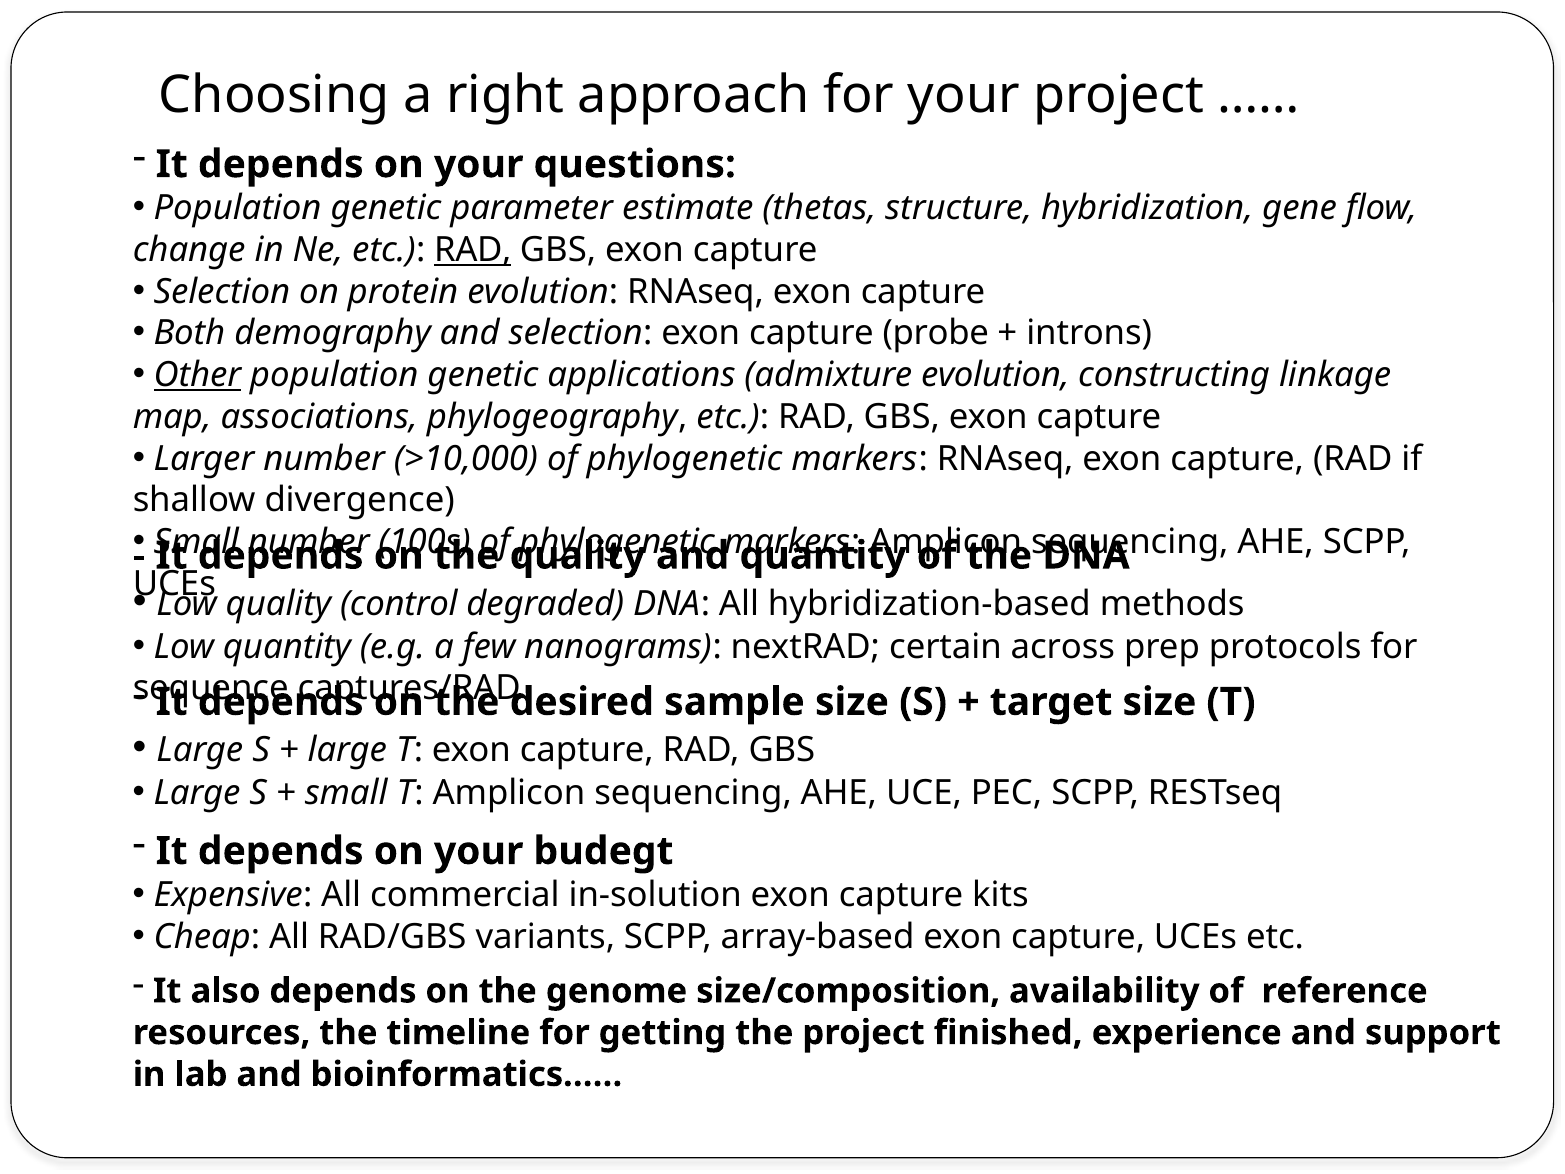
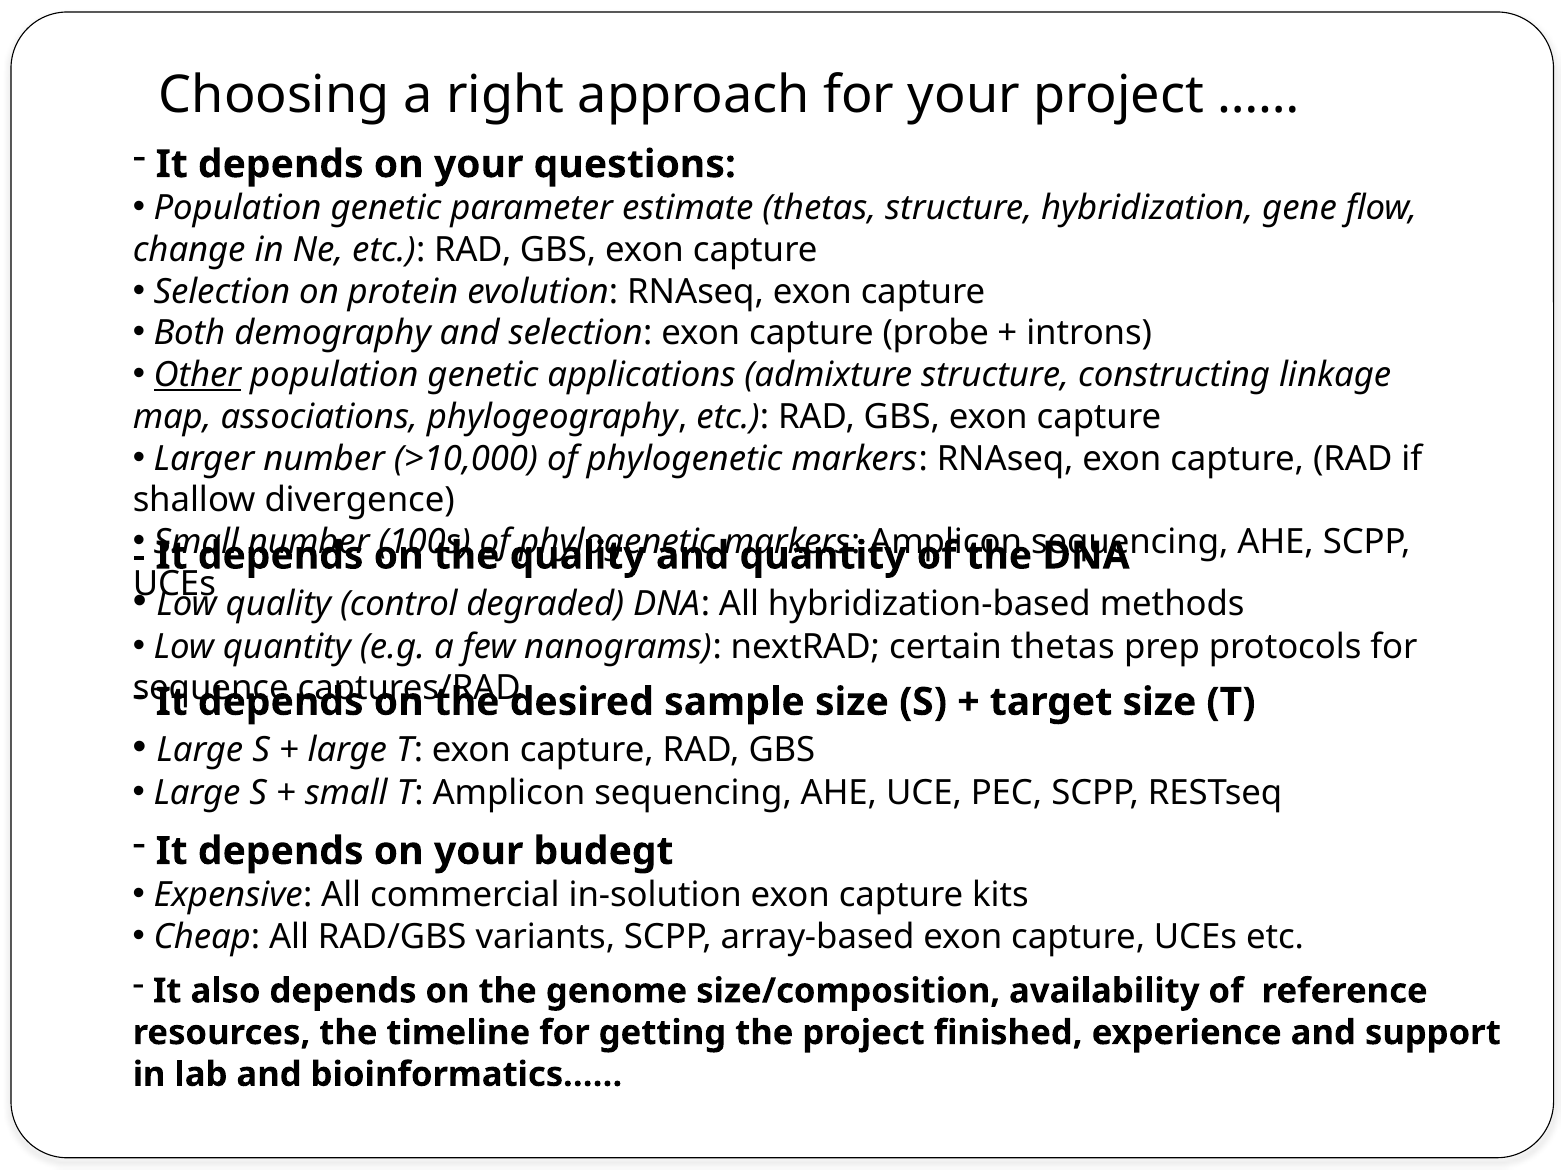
RAD at (473, 250) underline: present -> none
admixture evolution: evolution -> structure
certain across: across -> thetas
